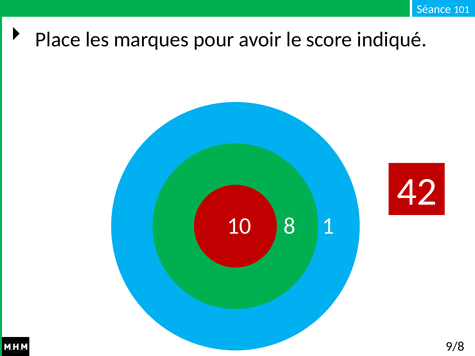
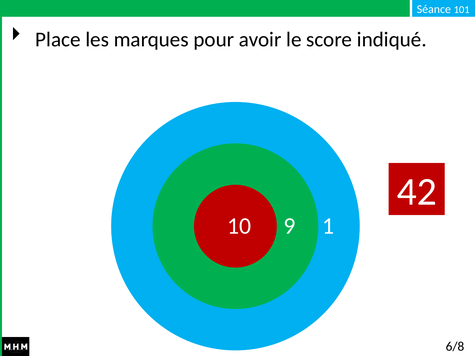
8: 8 -> 9
9/8: 9/8 -> 6/8
